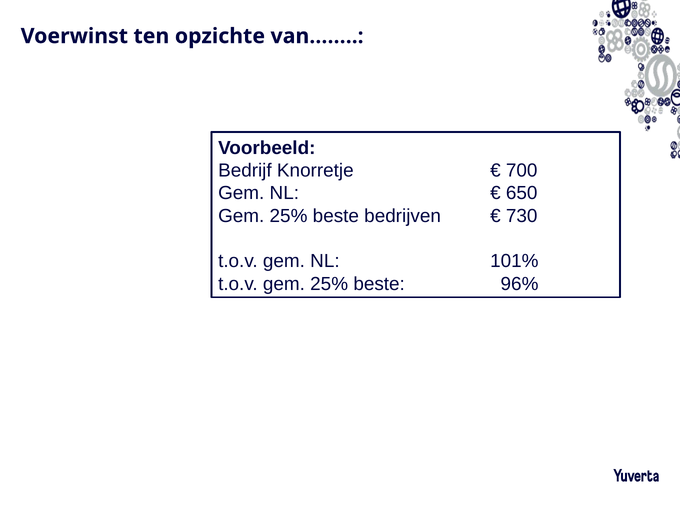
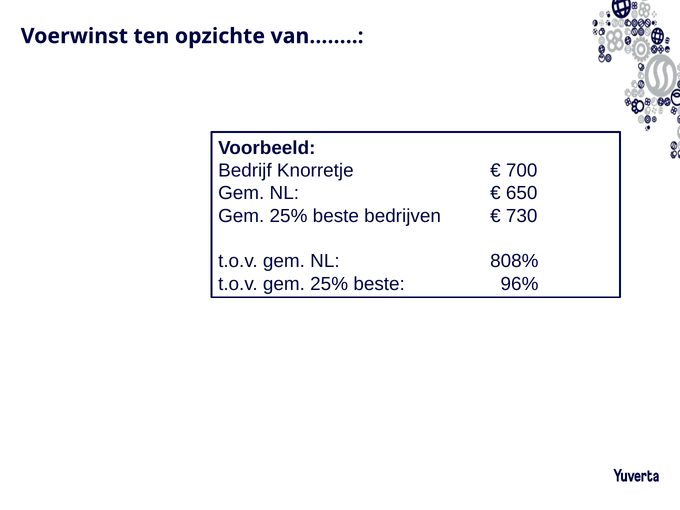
101%: 101% -> 808%
